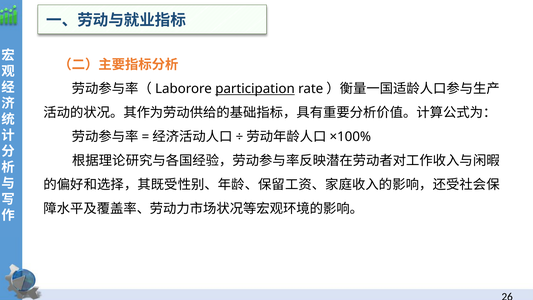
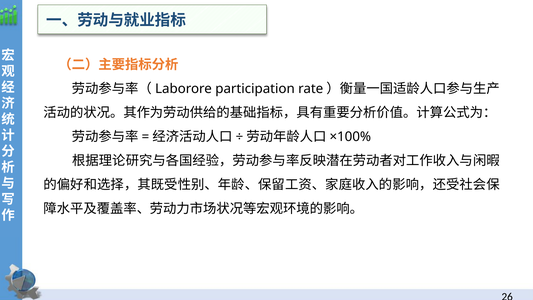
participation underline: present -> none
